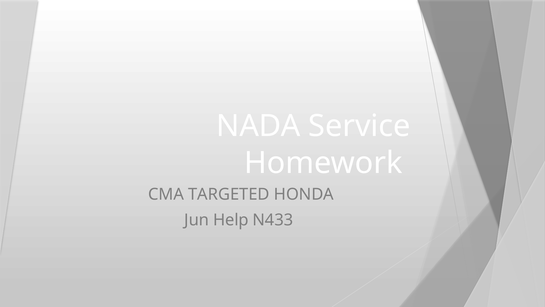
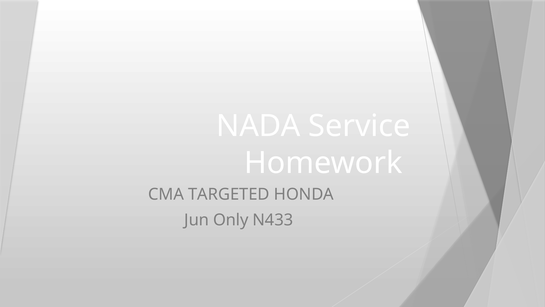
Help: Help -> Only
